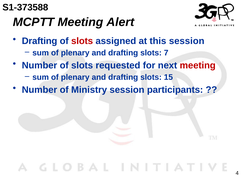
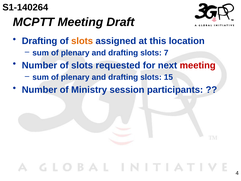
S1-373588: S1-373588 -> S1-140264
Alert: Alert -> Draft
slots at (82, 41) colour: red -> orange
this session: session -> location
